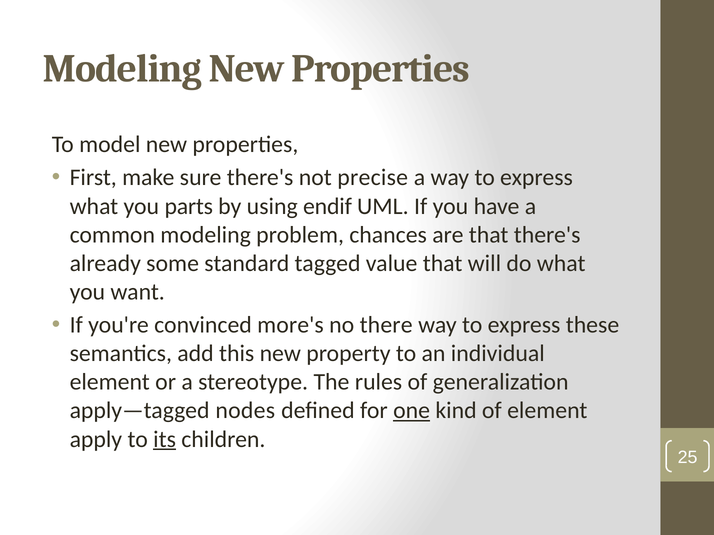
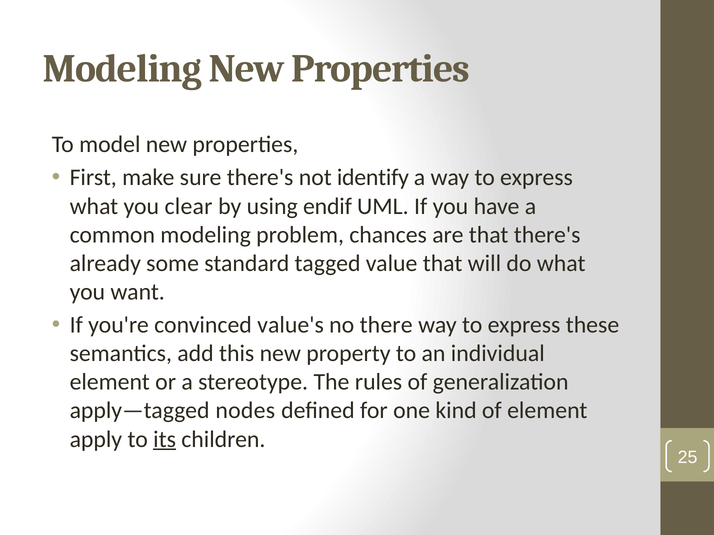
precise: precise -> identify
parts: parts -> clear
more's: more's -> value's
one underline: present -> none
